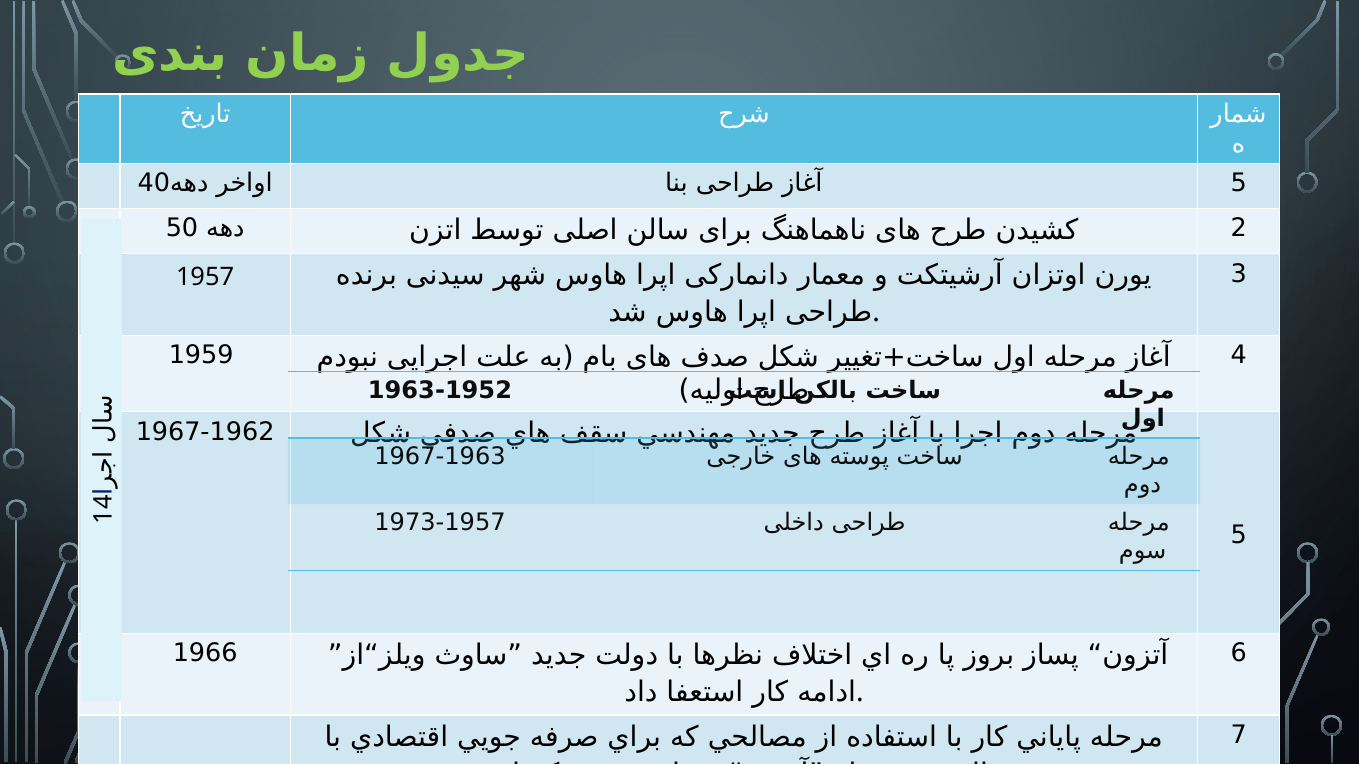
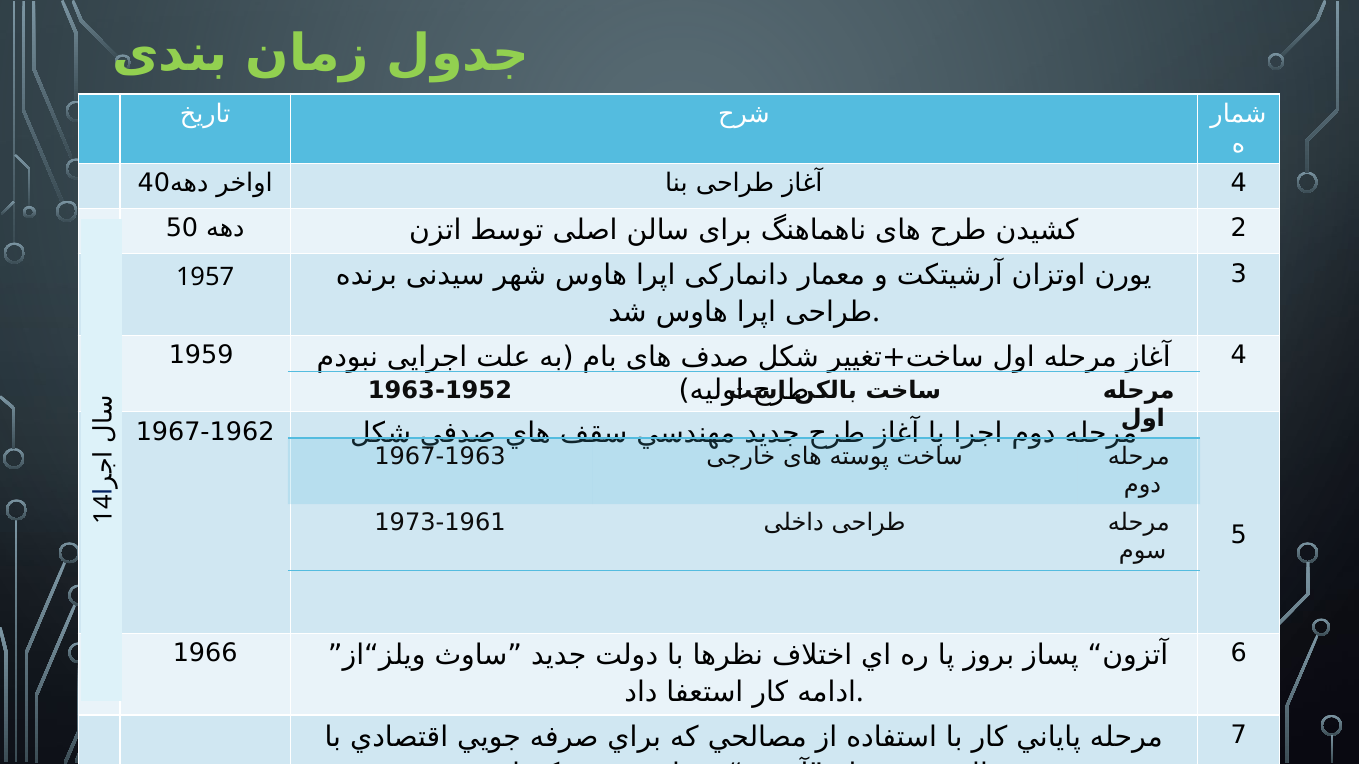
5 at (1239, 184): 5 -> 4
1973-1957: 1973-1957 -> 1973-1961
